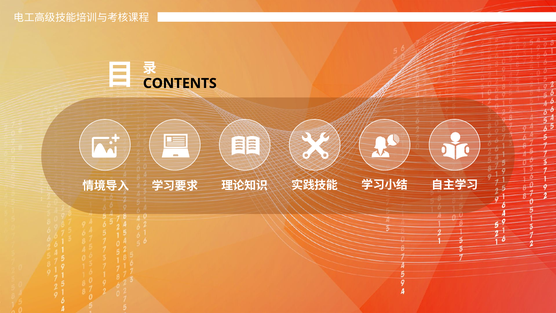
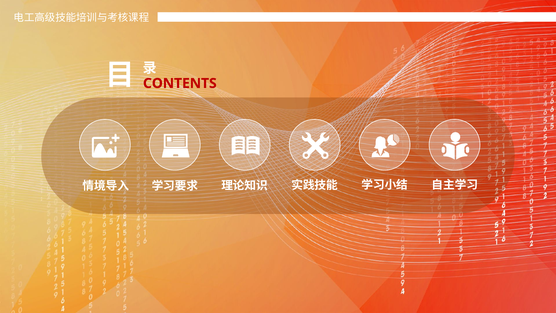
CONTENTS colour: black -> red
